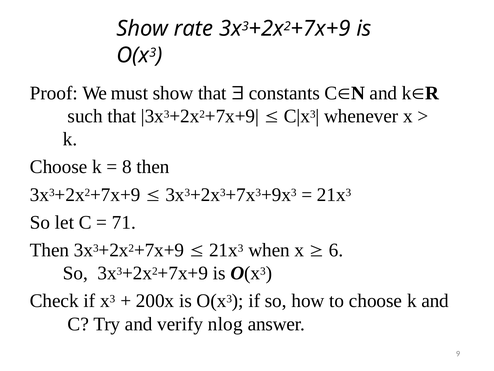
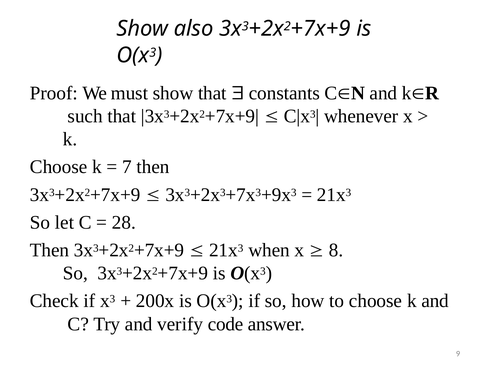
rate: rate -> also
8: 8 -> 7
71: 71 -> 28
6: 6 -> 8
nlog: nlog -> code
